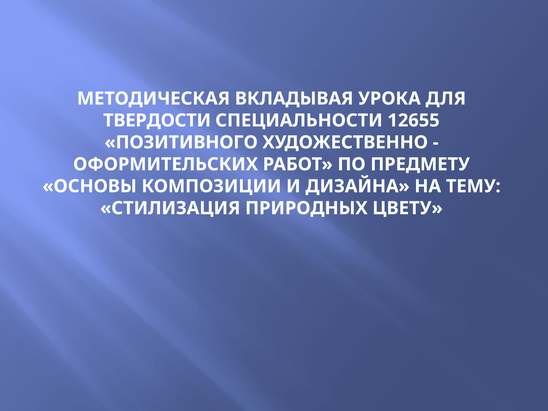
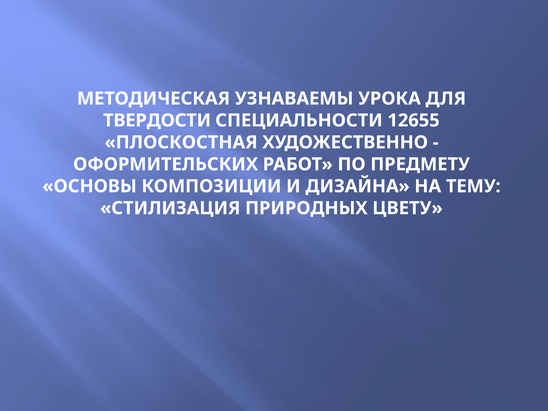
ВКЛАДЫВАЯ: ВКЛАДЫВАЯ -> УЗНАВАЕМЫ
ПОЗИТИВНОГО: ПОЗИТИВНОГО -> ПЛОСКОСТНАЯ
